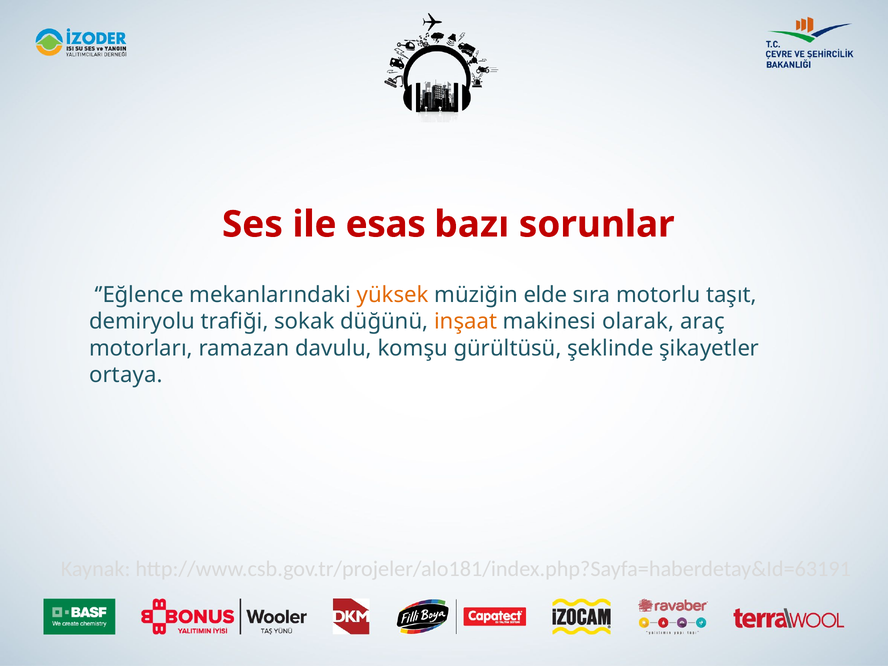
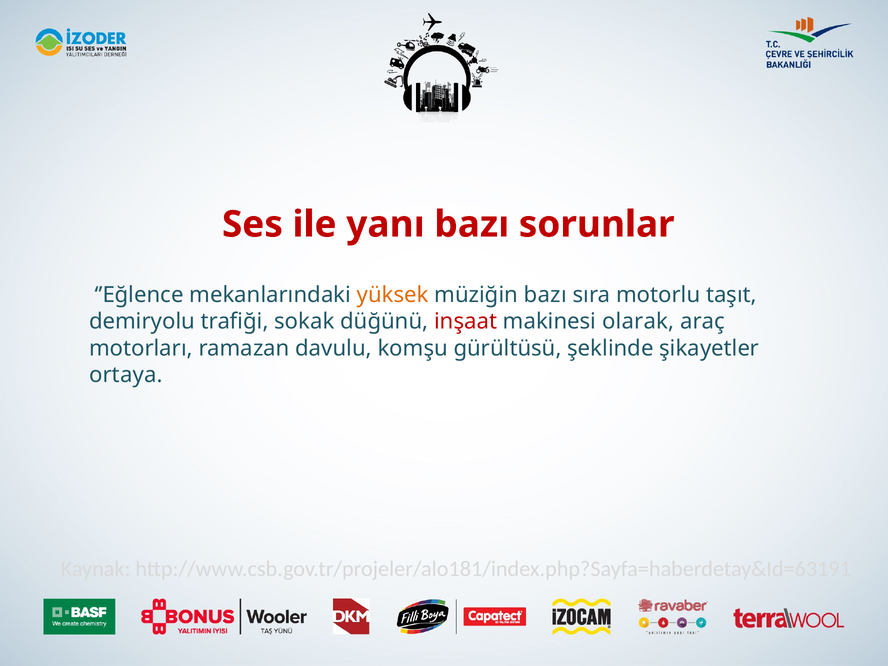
esas: esas -> yanı
müziğin elde: elde -> bazı
inşaat colour: orange -> red
